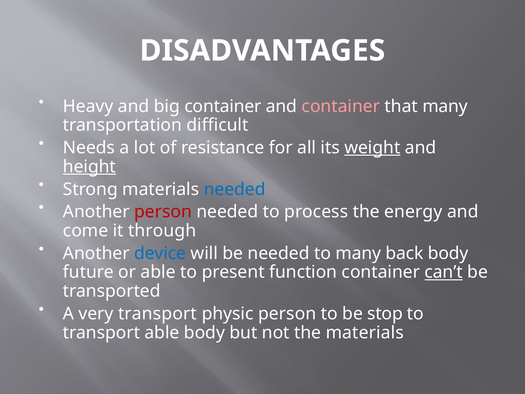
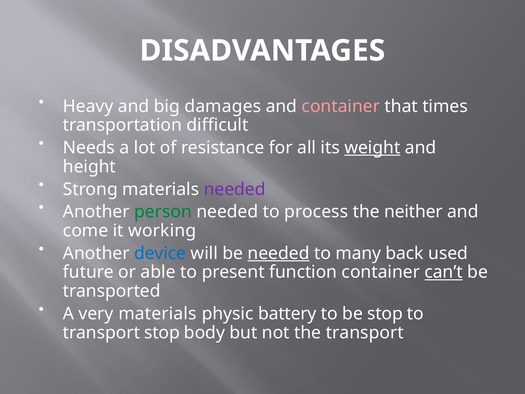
big container: container -> damages
that many: many -> times
height underline: present -> none
needed at (235, 189) colour: blue -> purple
person at (163, 212) colour: red -> green
energy: energy -> neither
through: through -> working
needed at (279, 253) underline: none -> present
back body: body -> used
very transport: transport -> materials
physic person: person -> battery
transport able: able -> stop
the materials: materials -> transport
